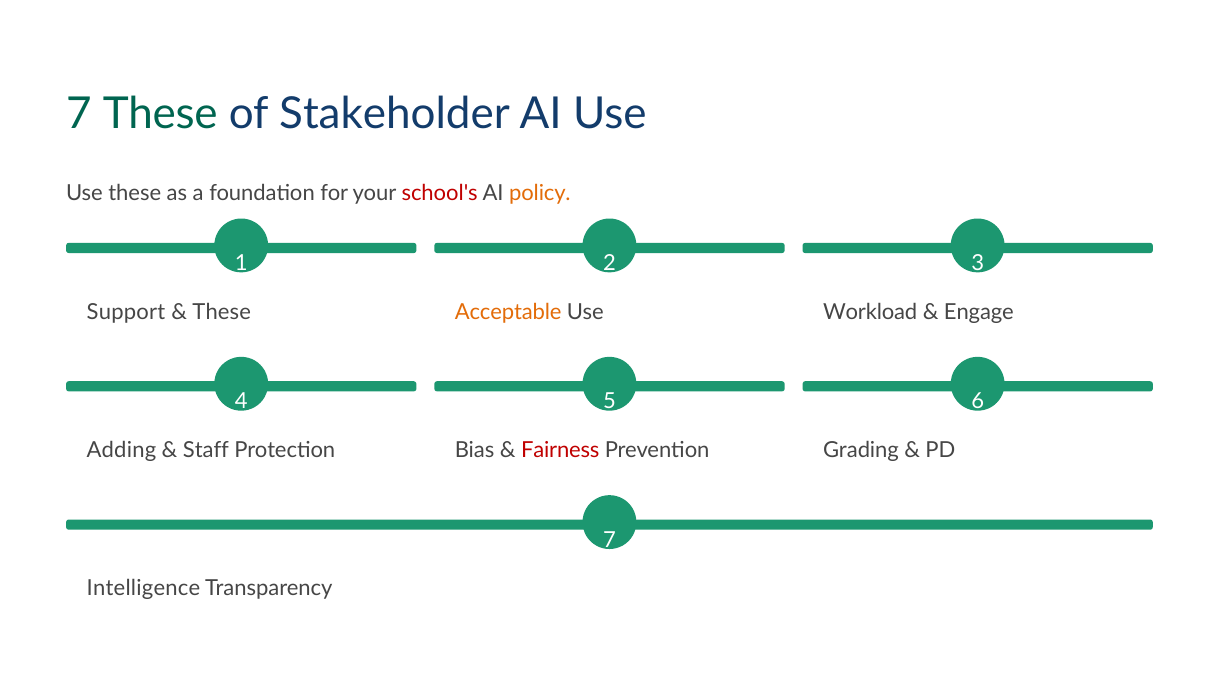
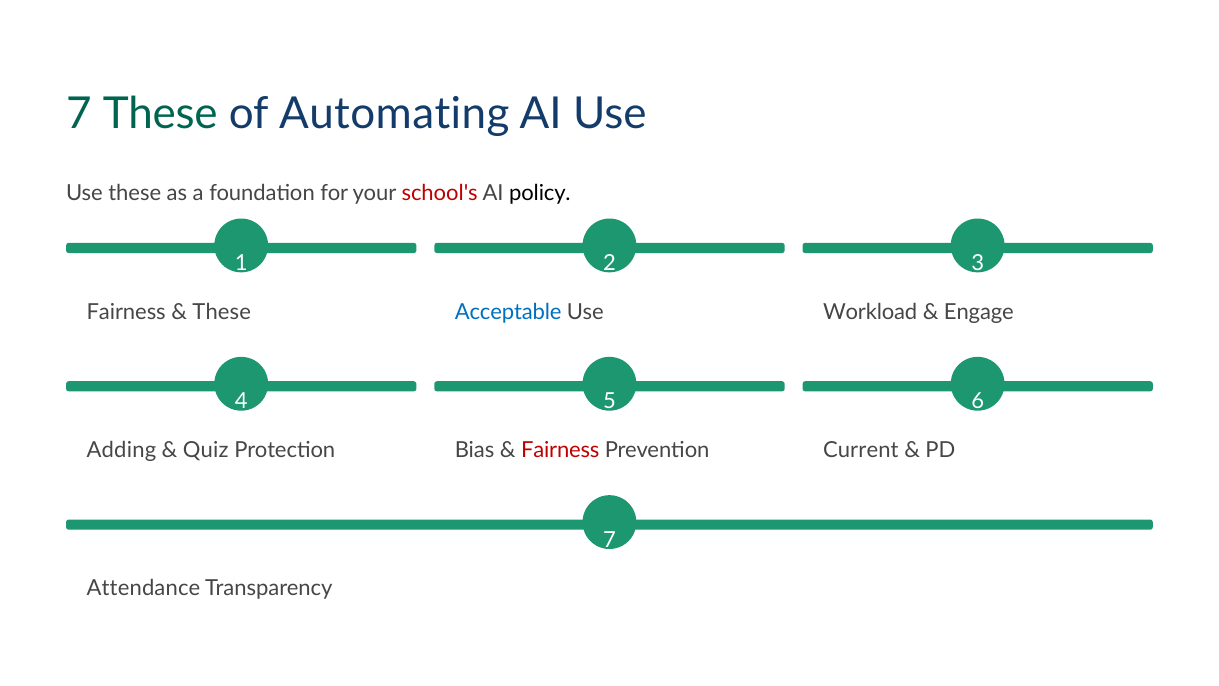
Stakeholder: Stakeholder -> Automating
policy colour: orange -> black
Support at (126, 312): Support -> Fairness
Acceptable colour: orange -> blue
Staff: Staff -> Quiz
Grading: Grading -> Current
Intelligence: Intelligence -> Attendance
